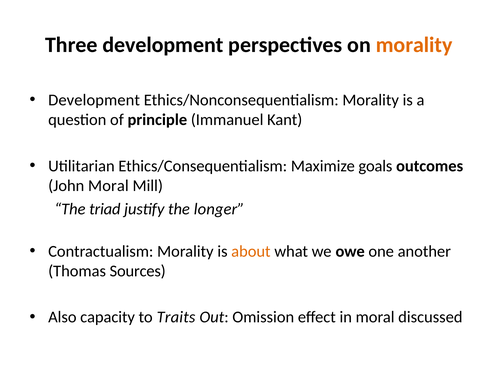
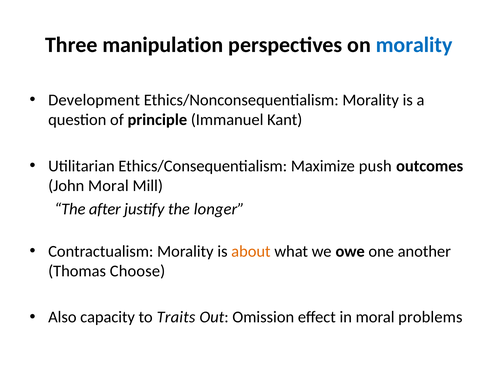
Three development: development -> manipulation
morality at (414, 45) colour: orange -> blue
goals: goals -> push
triad: triad -> after
Sources: Sources -> Choose
discussed: discussed -> problems
